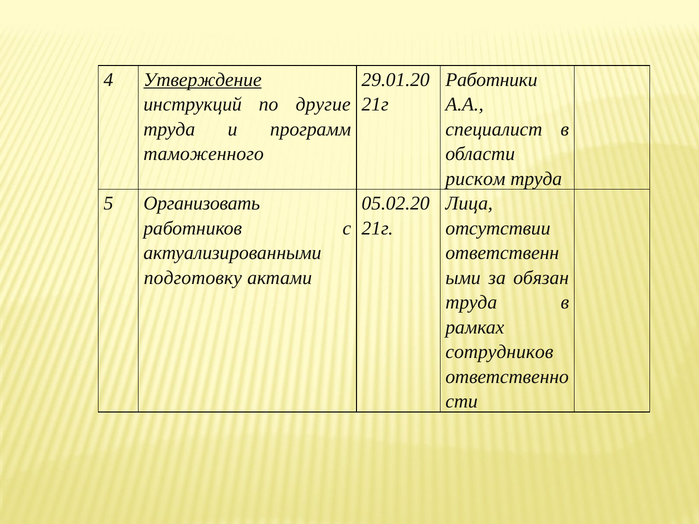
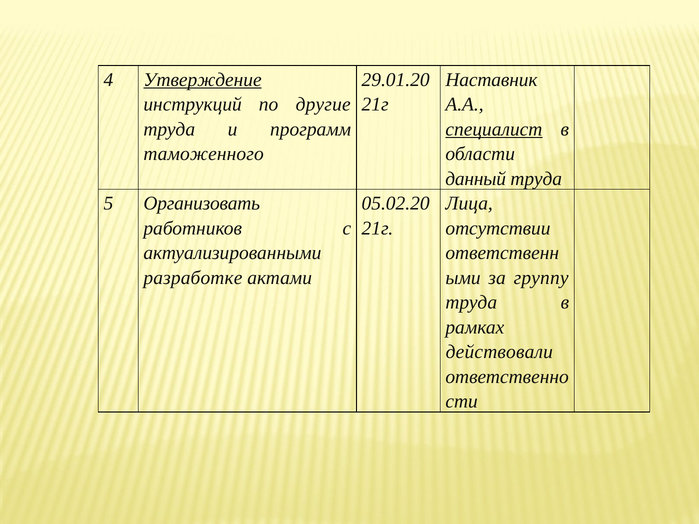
Работники: Работники -> Наставник
специалист underline: none -> present
риском: риском -> данный
подготовку: подготовку -> разработке
обязан: обязан -> группу
сотрудников: сотрудников -> действовали
